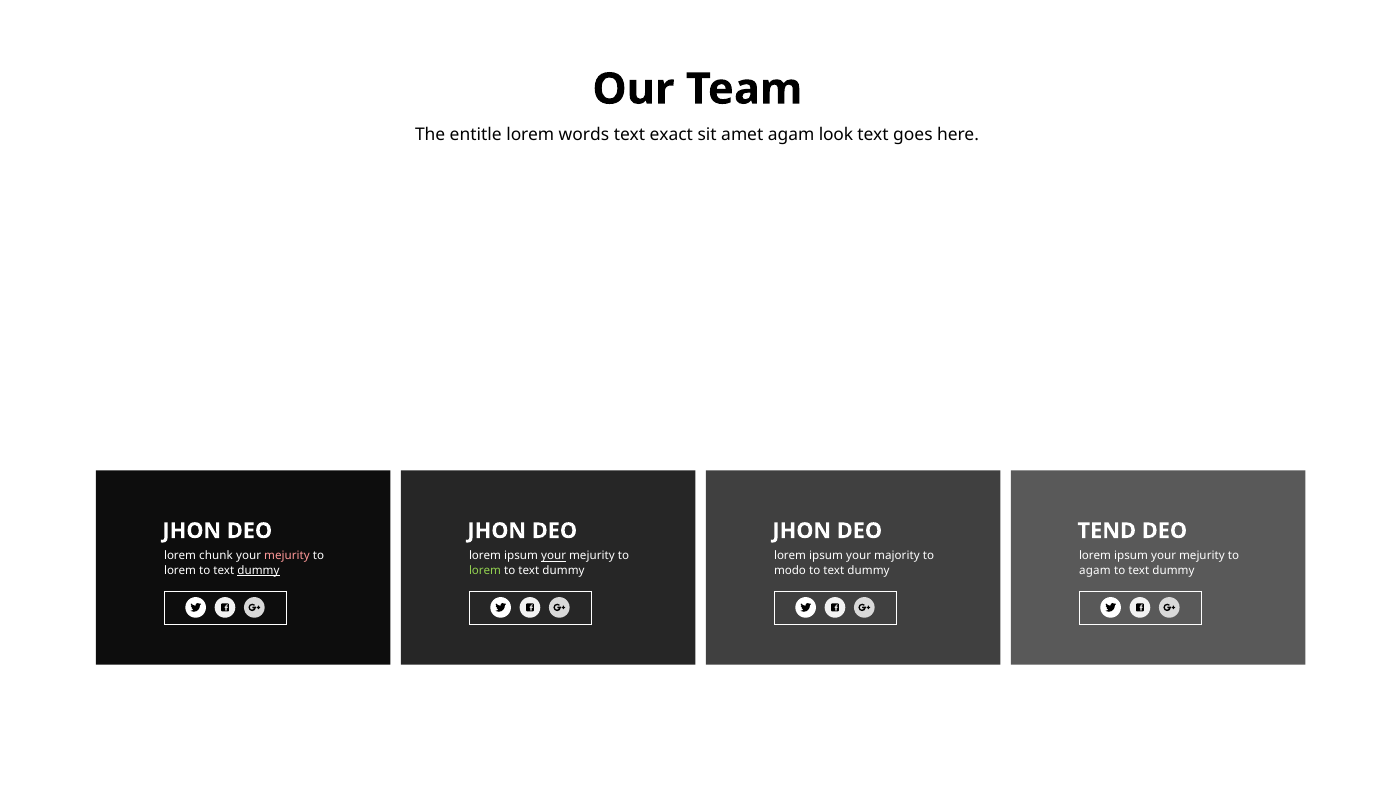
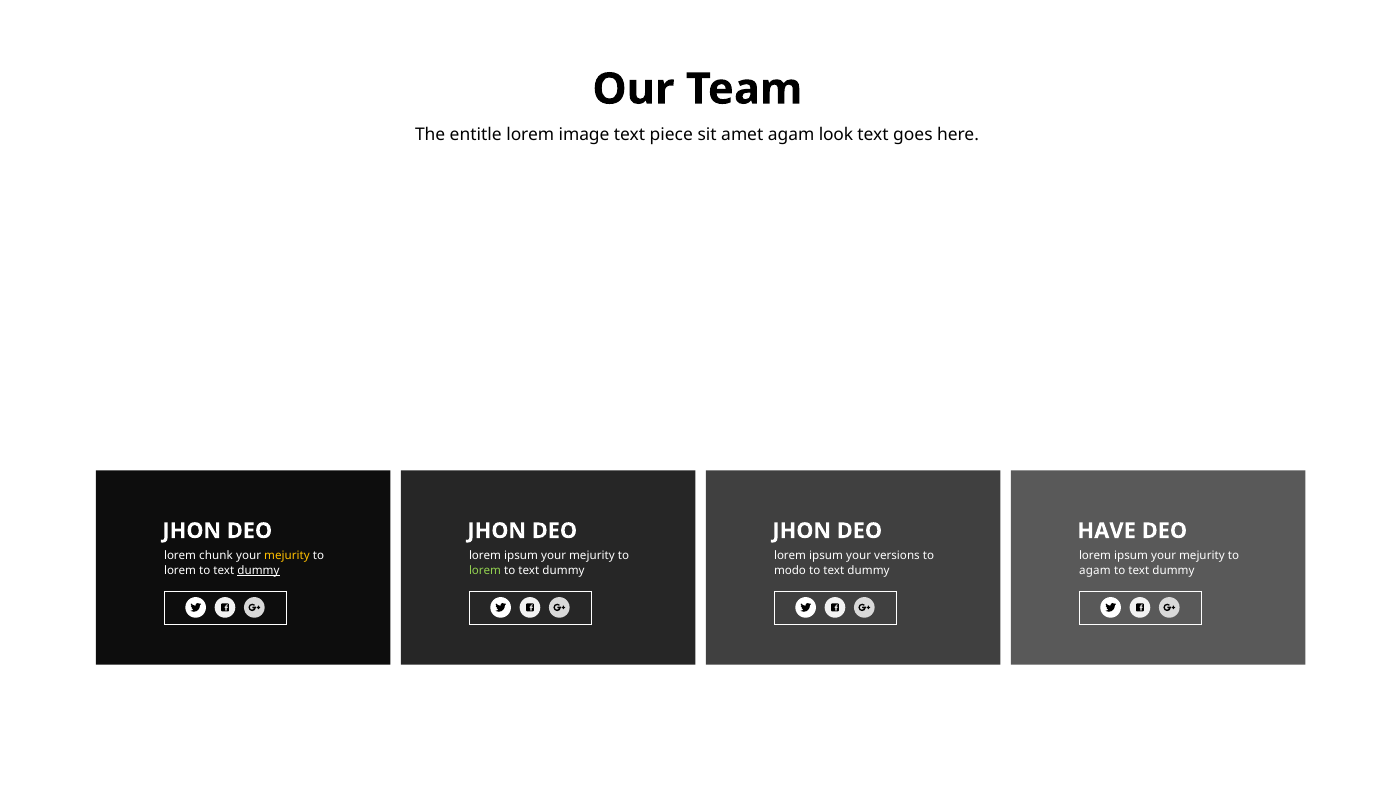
words: words -> image
exact: exact -> piece
TEND: TEND -> HAVE
mejurity at (287, 556) colour: pink -> yellow
your at (554, 556) underline: present -> none
majority: majority -> versions
